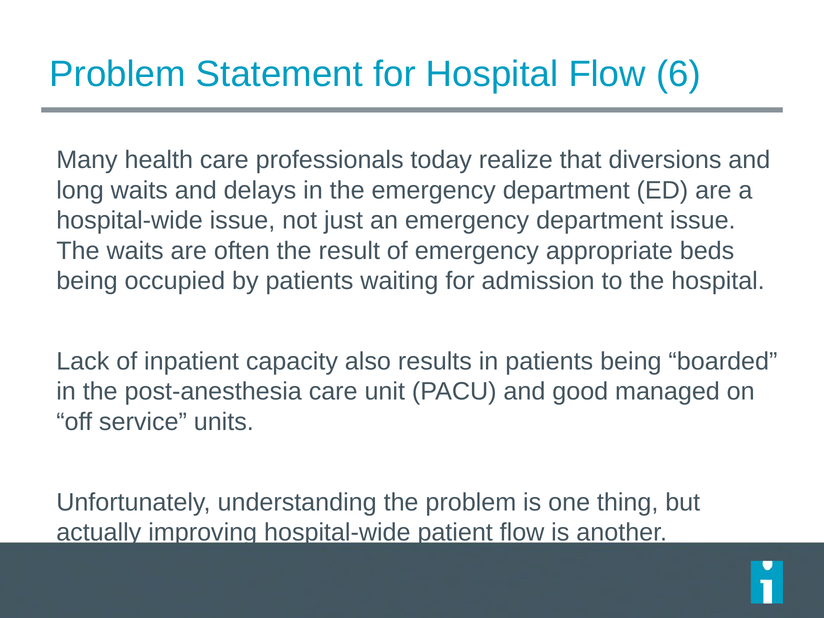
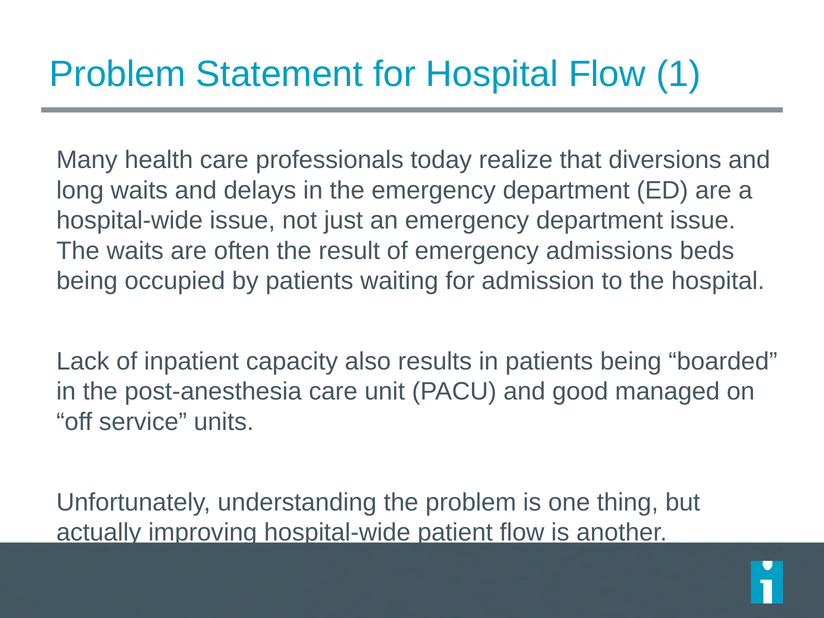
6: 6 -> 1
appropriate: appropriate -> admissions
